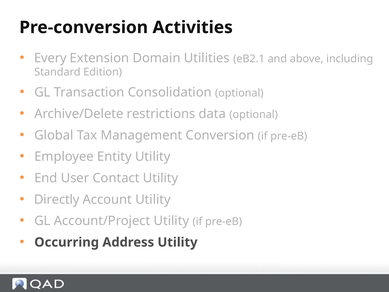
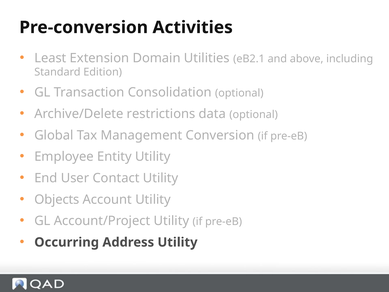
Every: Every -> Least
Directly: Directly -> Objects
